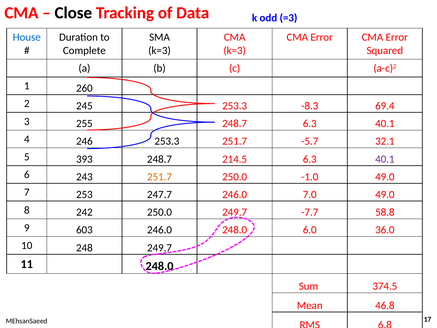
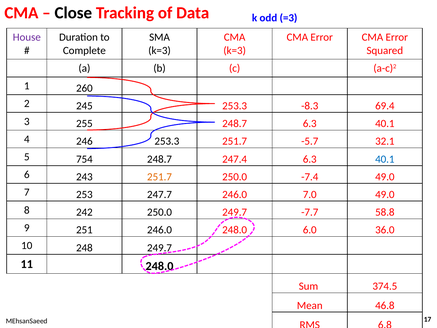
House colour: blue -> purple
393: 393 -> 754
214.5: 214.5 -> 247.4
40.1 at (385, 159) colour: purple -> blue
-1.0: -1.0 -> -7.4
603: 603 -> 251
